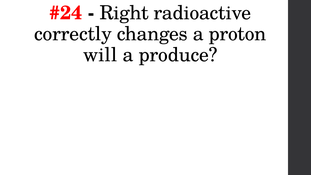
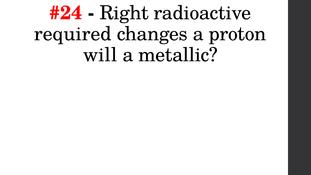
correctly: correctly -> required
produce: produce -> metallic
